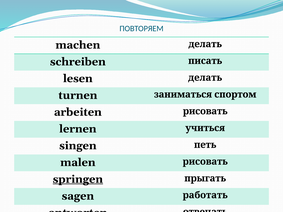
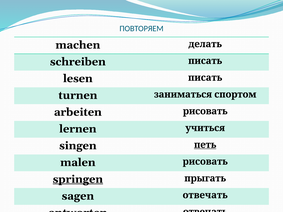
lesen делать: делать -> писать
петь underline: none -> present
sagen работать: работать -> отвечать
